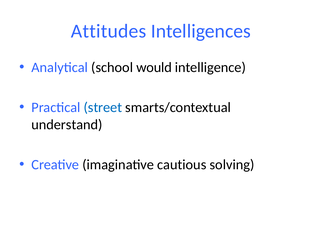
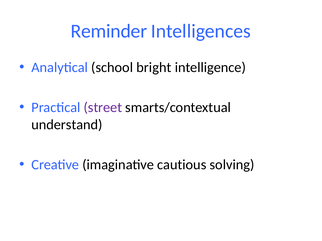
Attitudes: Attitudes -> Reminder
would: would -> bright
street colour: blue -> purple
